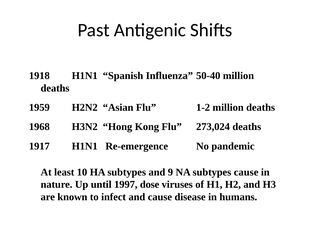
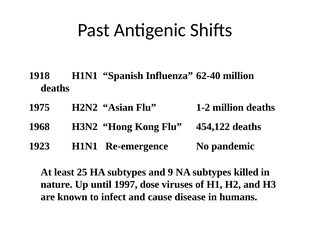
50-40: 50-40 -> 62-40
1959: 1959 -> 1975
273,024: 273,024 -> 454,122
1917: 1917 -> 1923
10: 10 -> 25
subtypes cause: cause -> killed
